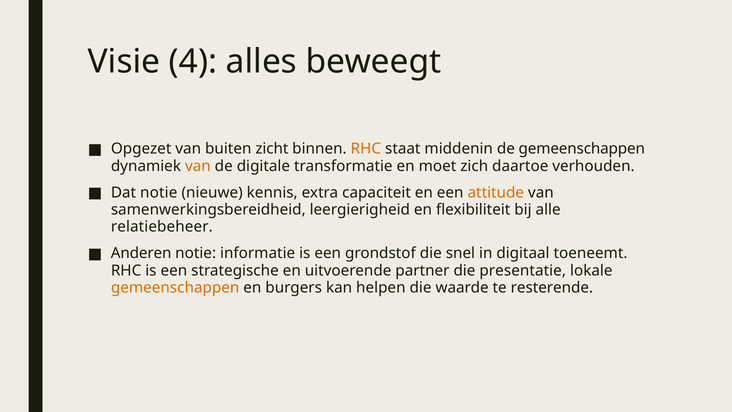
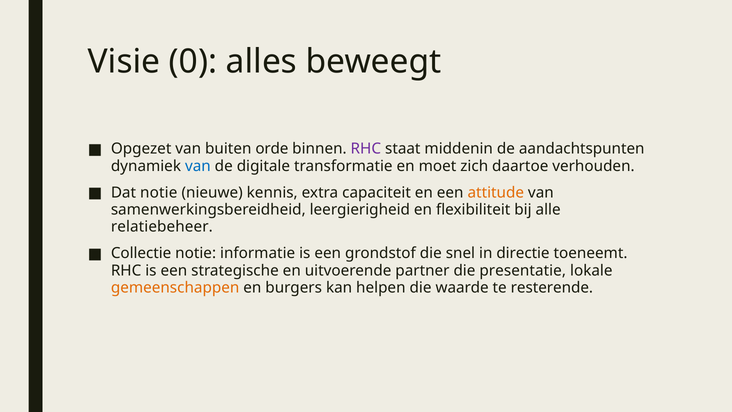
4: 4 -> 0
zicht: zicht -> orde
RHC at (366, 149) colour: orange -> purple
de gemeenschappen: gemeenschappen -> aandachtspunten
van at (198, 166) colour: orange -> blue
Anderen: Anderen -> Collectie
digitaal: digitaal -> directie
